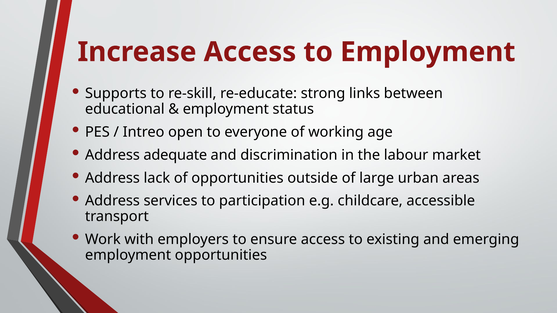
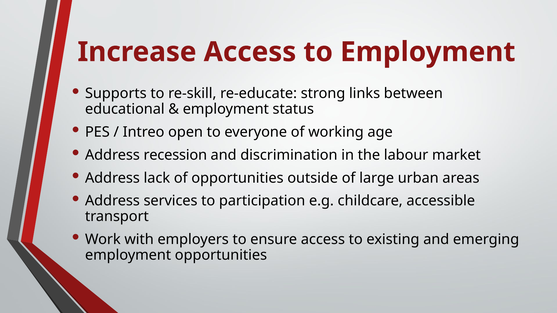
adequate: adequate -> recession
